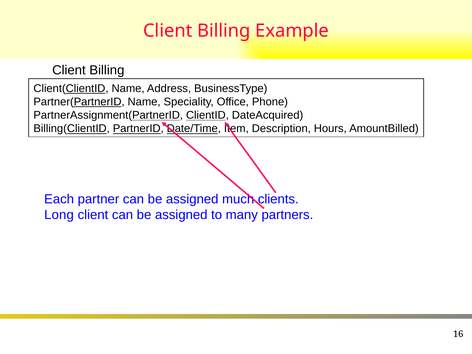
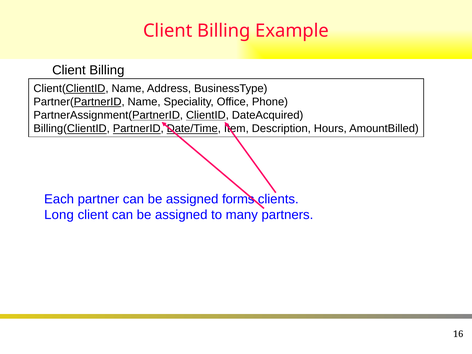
much: much -> forms
